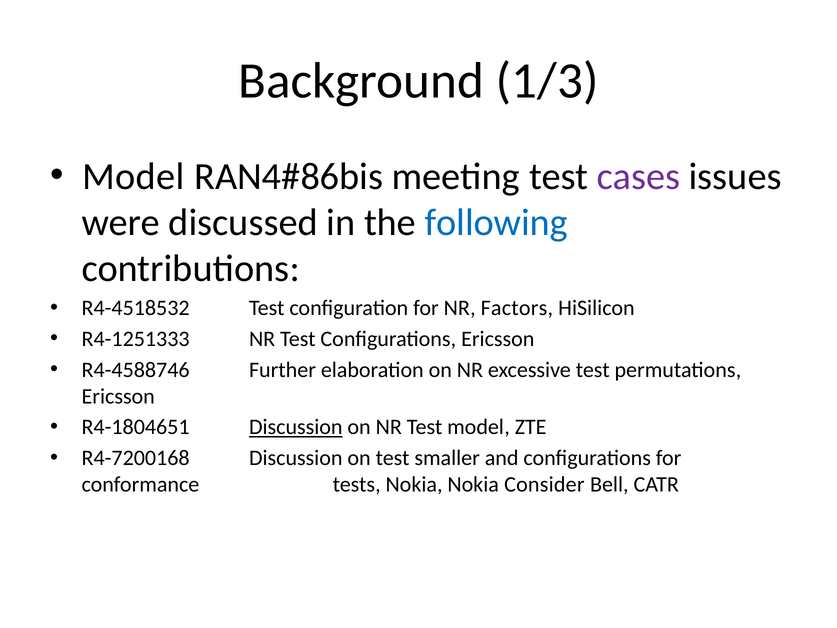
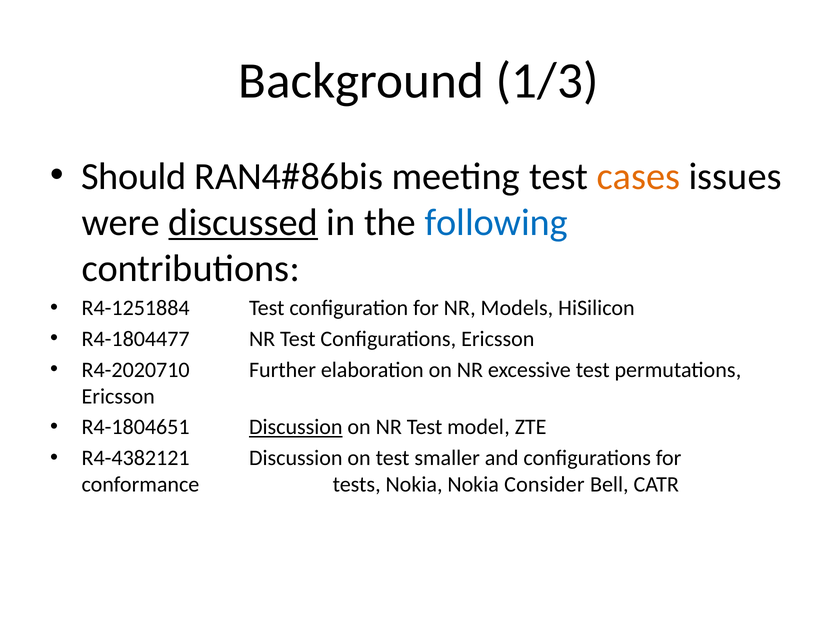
Model at (133, 176): Model -> Should
cases colour: purple -> orange
discussed underline: none -> present
R4-4518532: R4-4518532 -> R4-1251884
Factors: Factors -> Models
R4-1251333: R4-1251333 -> R4-1804477
R4-4588746: R4-4588746 -> R4-2020710
R4-7200168: R4-7200168 -> R4-4382121
